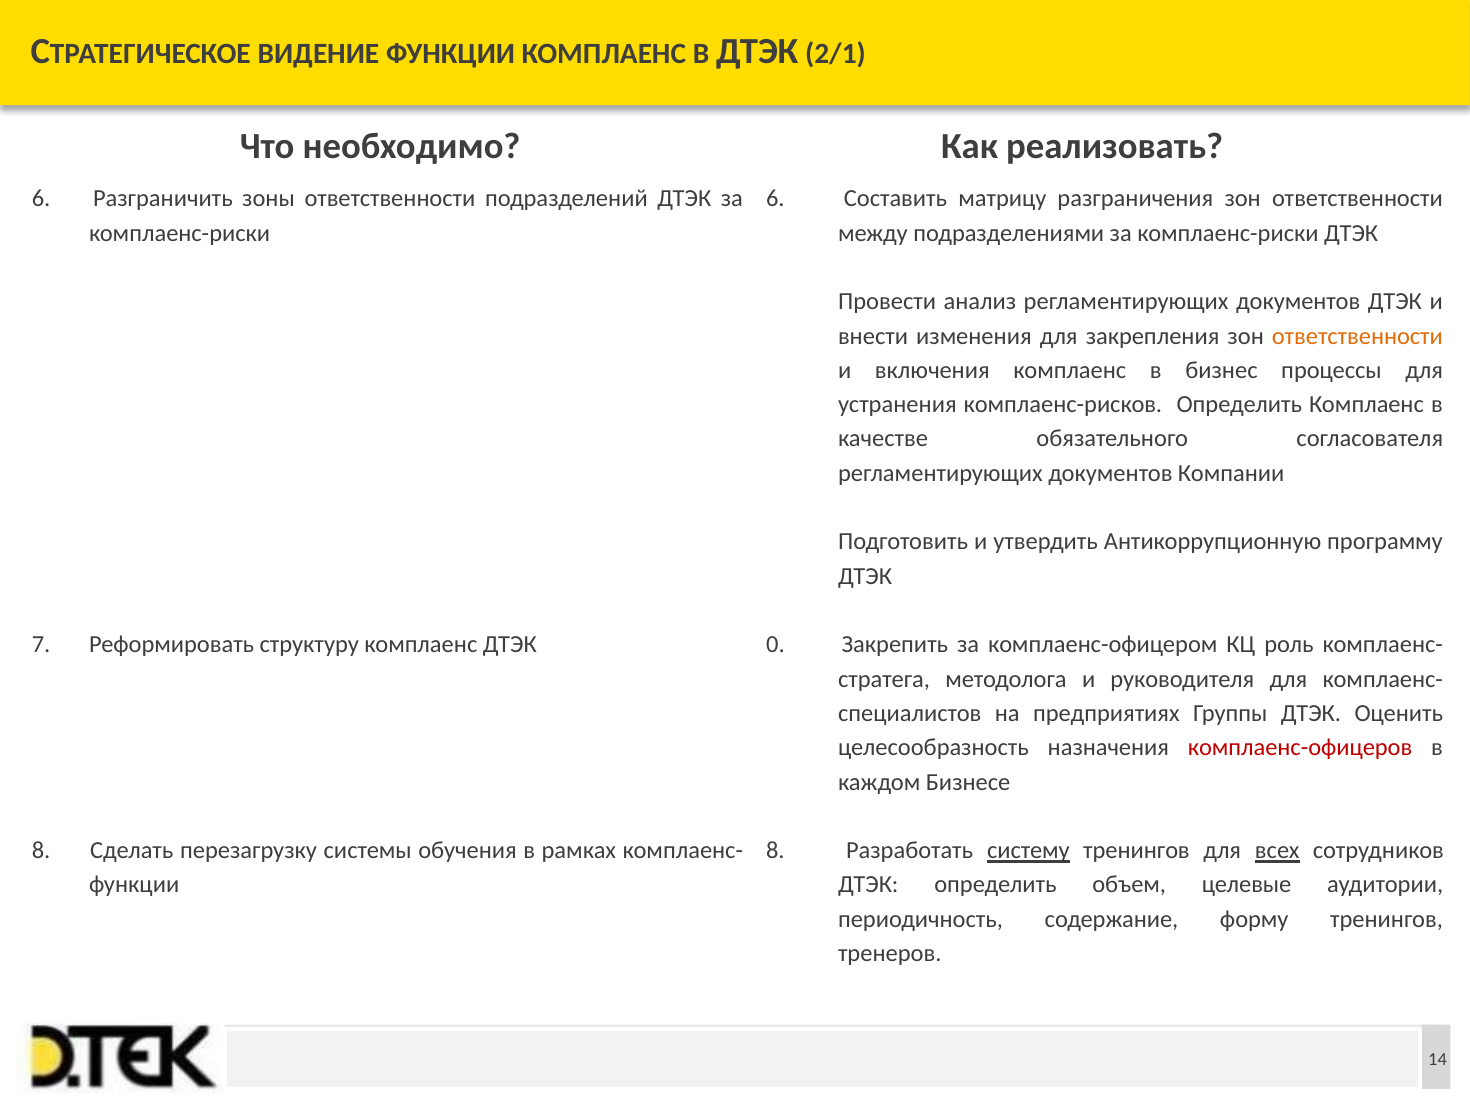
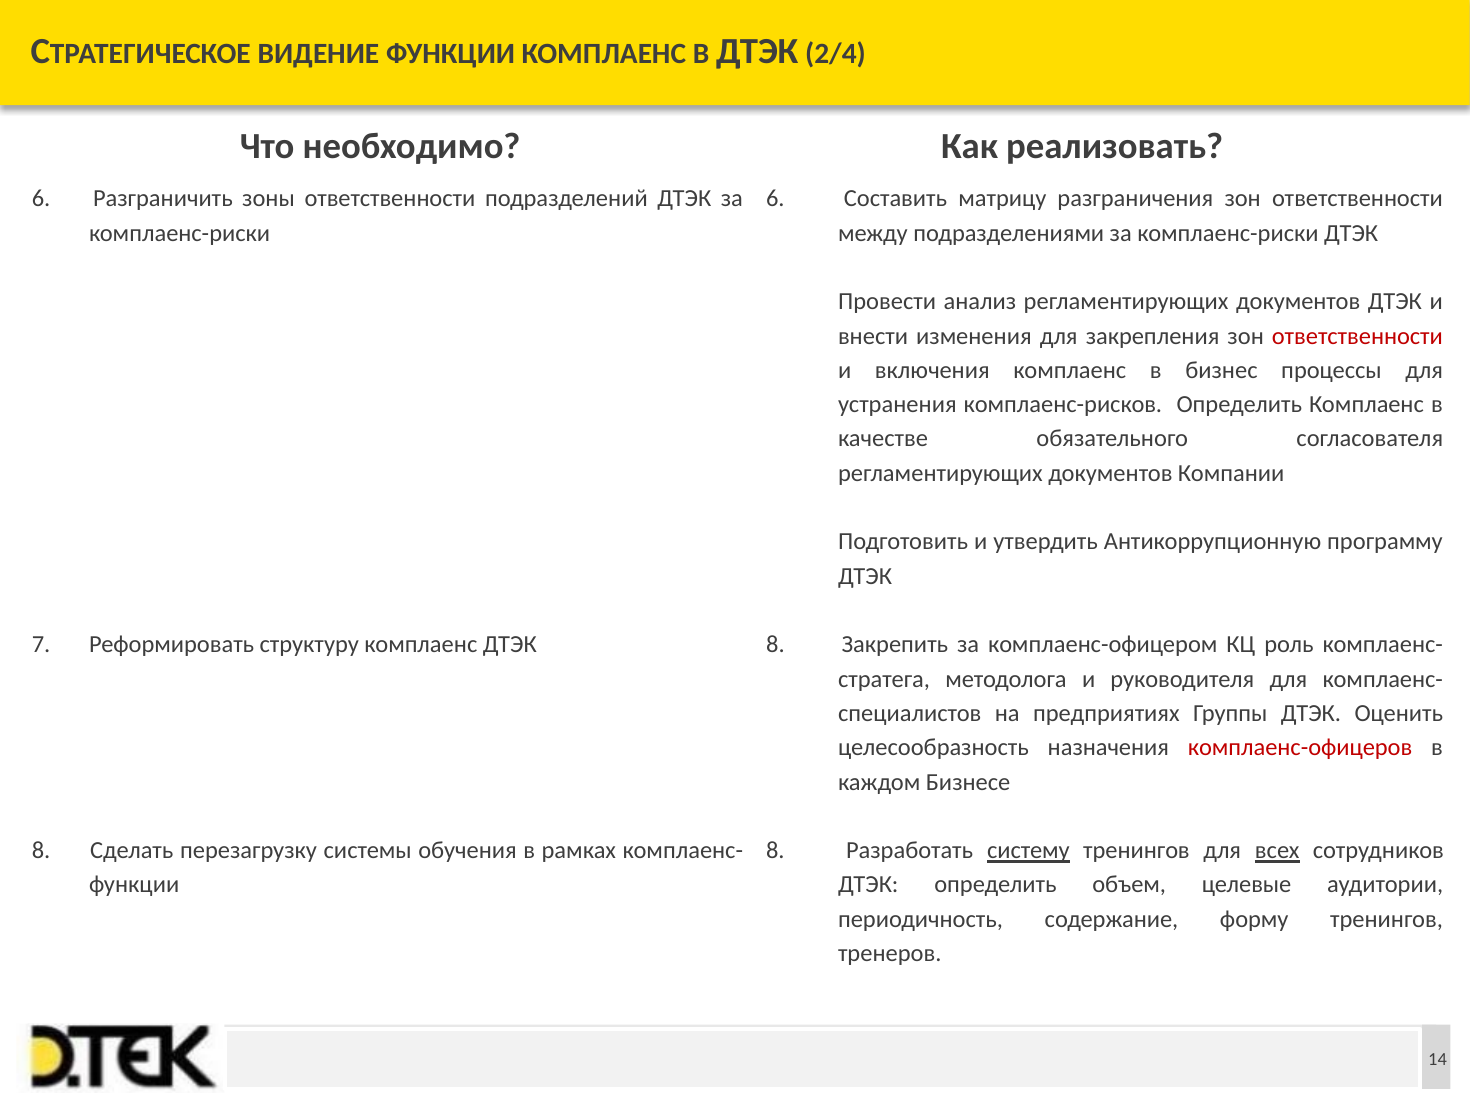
2/1: 2/1 -> 2/4
ответственности at (1357, 336) colour: orange -> red
ДТЭК 0: 0 -> 8
